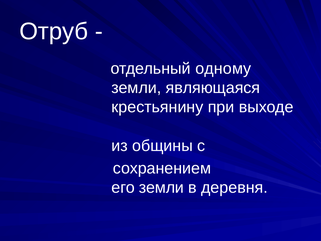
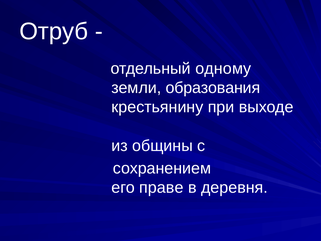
являющаяся: являющаяся -> образования
его земли: земли -> праве
